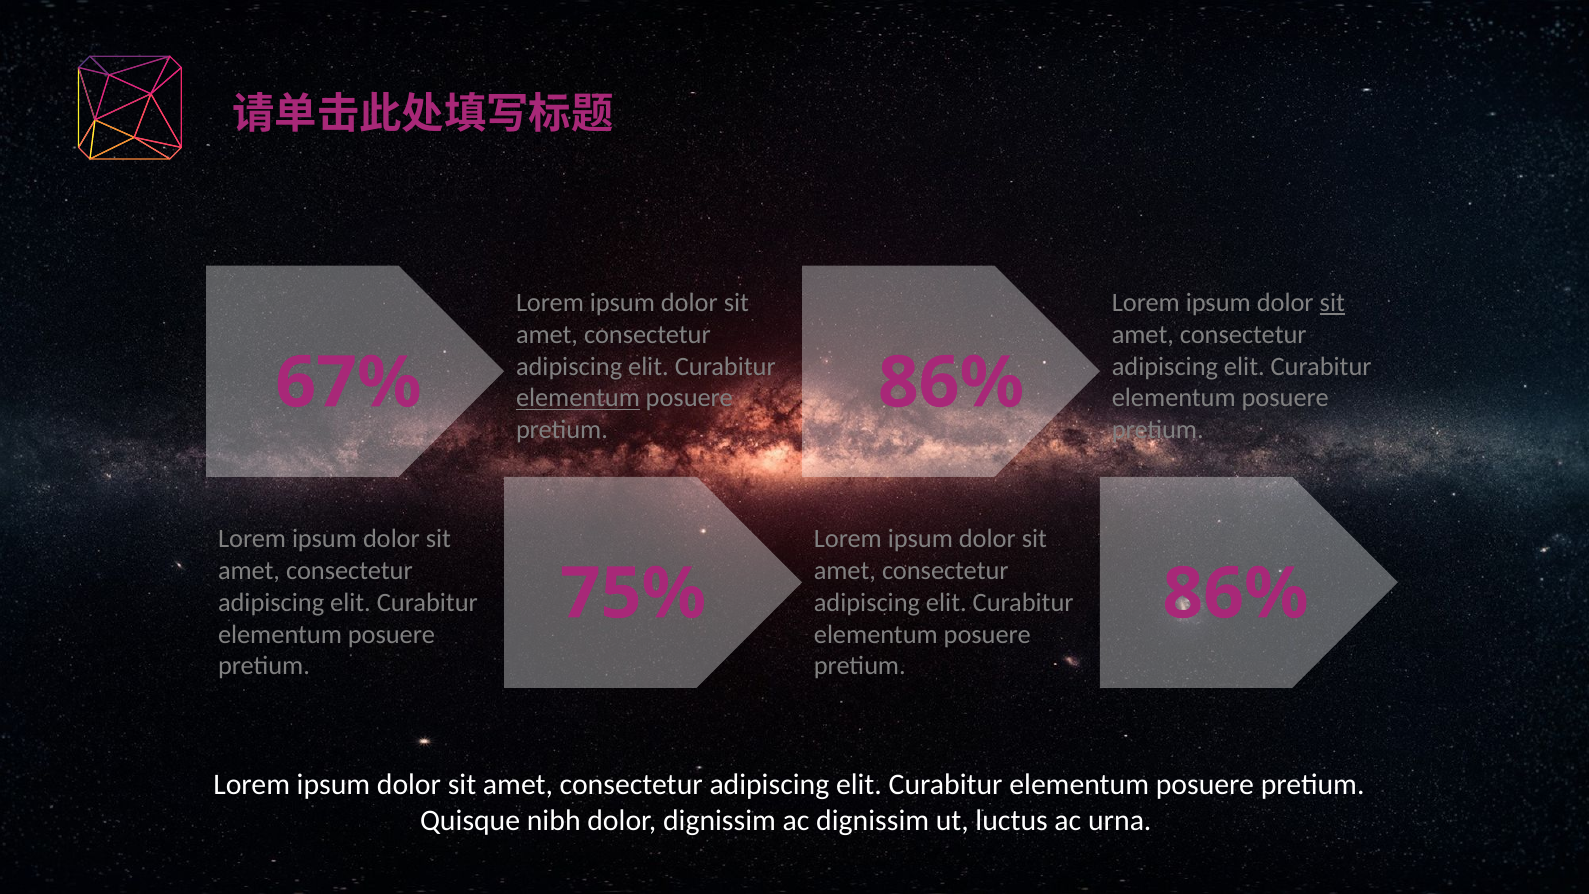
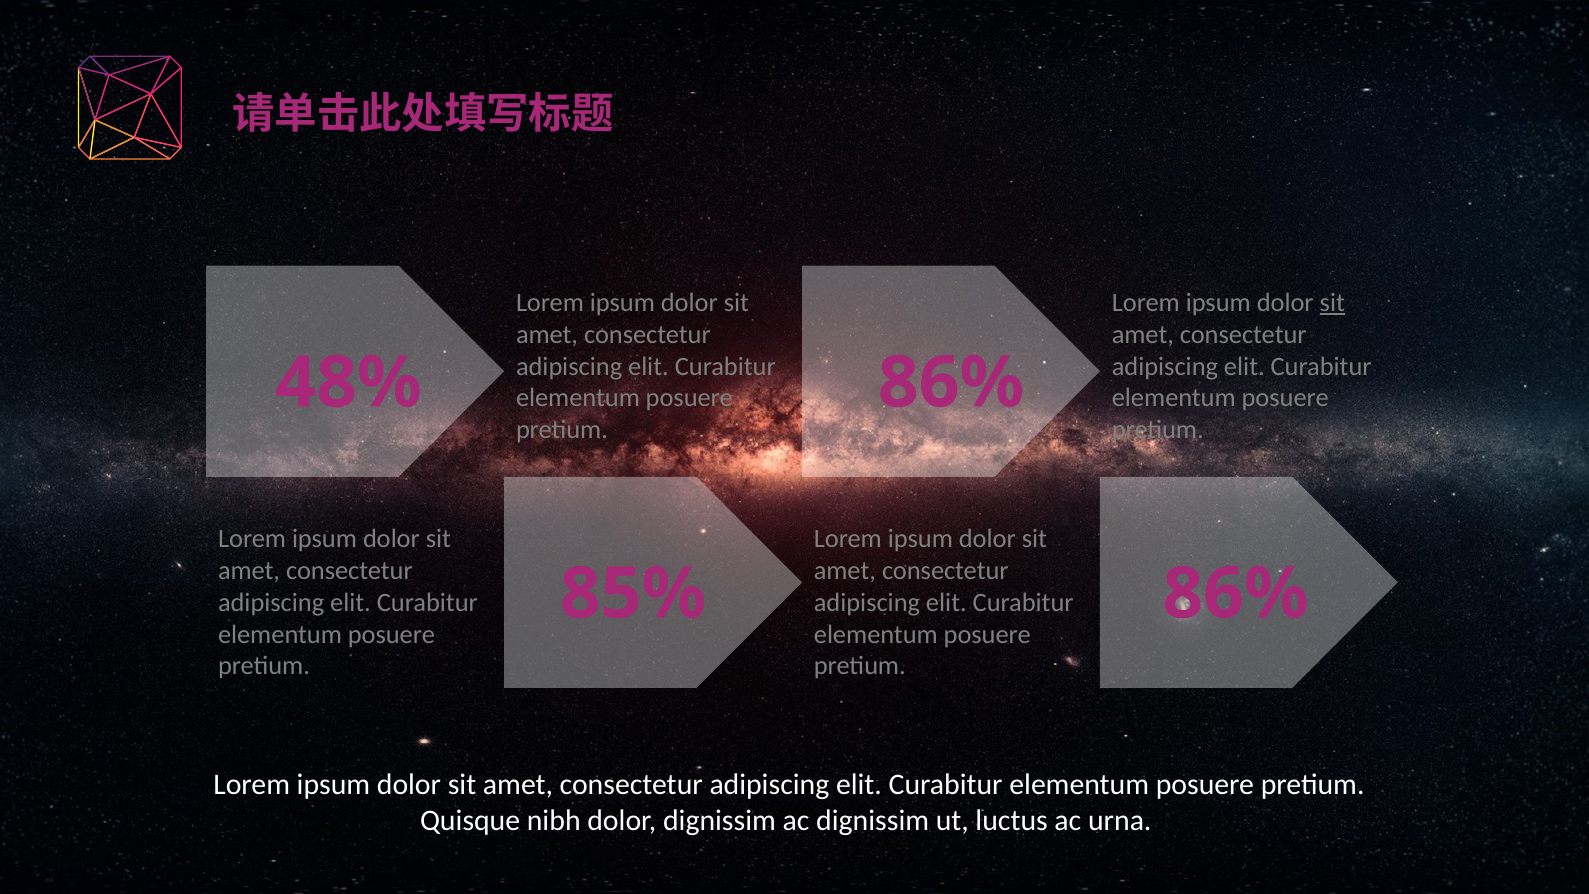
67%: 67% -> 48%
elementum at (578, 398) underline: present -> none
75%: 75% -> 85%
